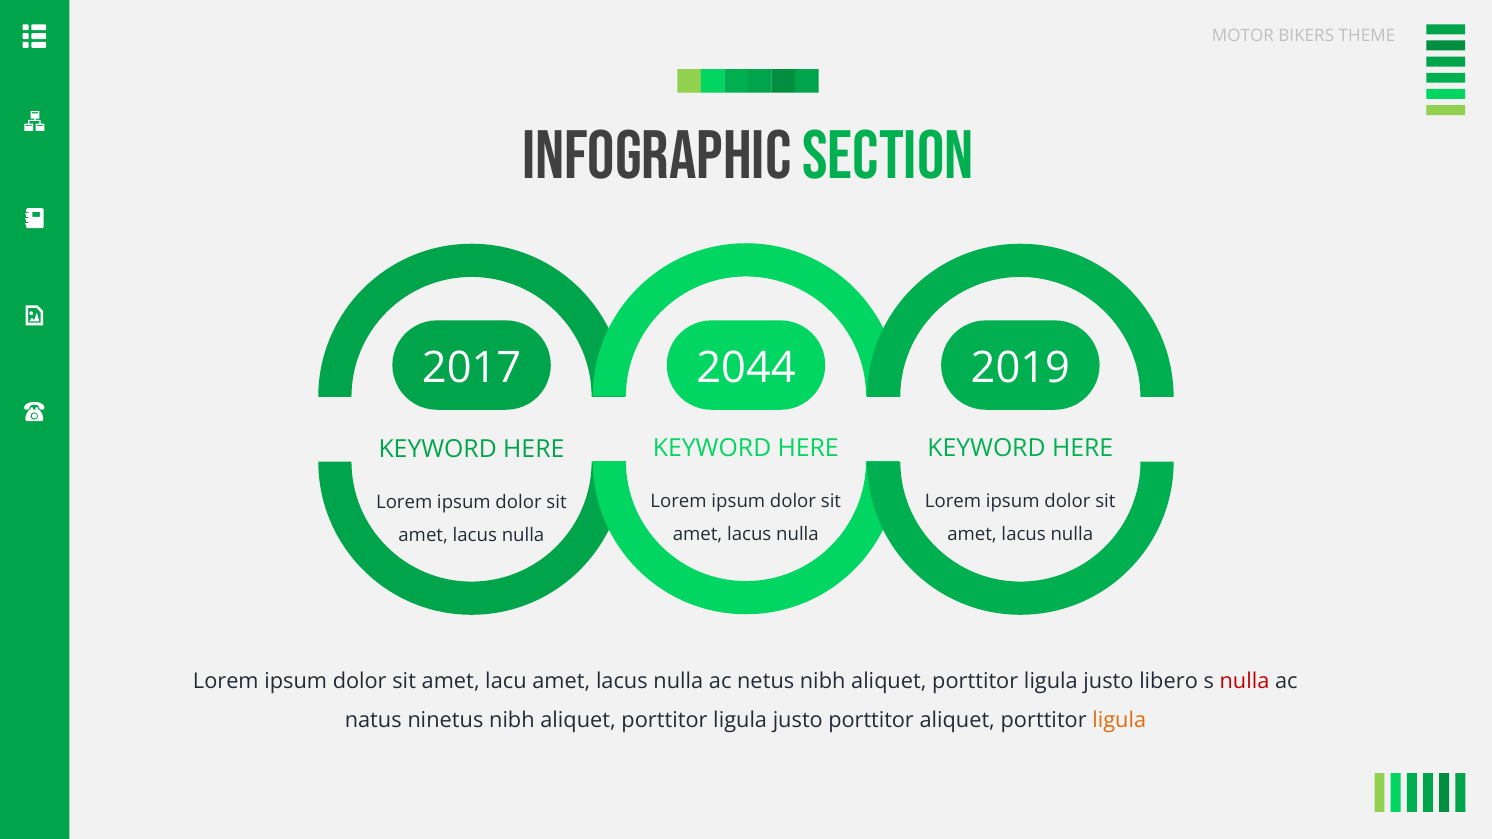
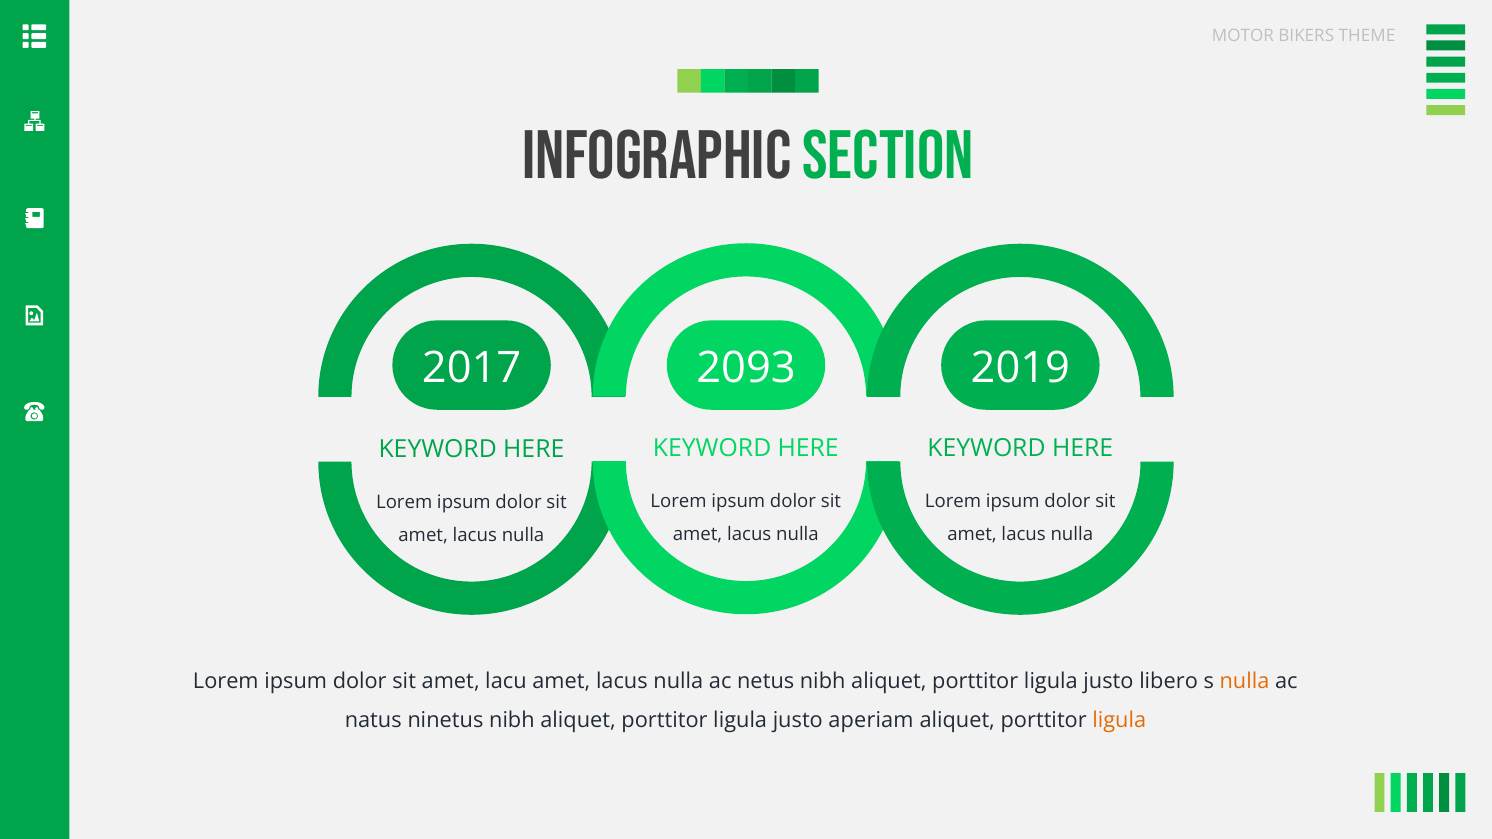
2044: 2044 -> 2093
nulla at (1244, 681) colour: red -> orange
justo porttitor: porttitor -> aperiam
